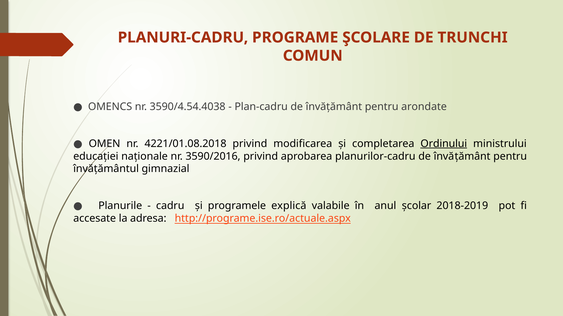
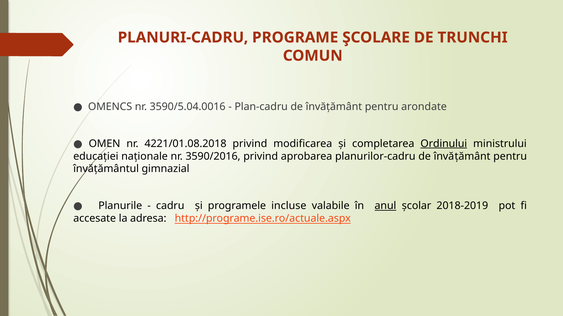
3590/4.54.4038: 3590/4.54.4038 -> 3590/5.04.0016
explică: explică -> incluse
anul underline: none -> present
